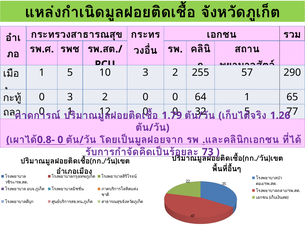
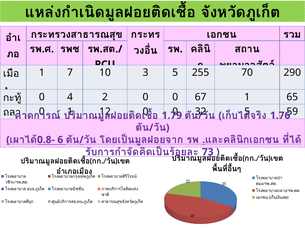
1 5: 5 -> 7
10 3 2: 2 -> 5
57: 57 -> 70
0 3: 3 -> 4
64: 64 -> 67
77: 77 -> 59
1.26: 1.26 -> 1.76
0 at (60, 140): 0 -> 6
